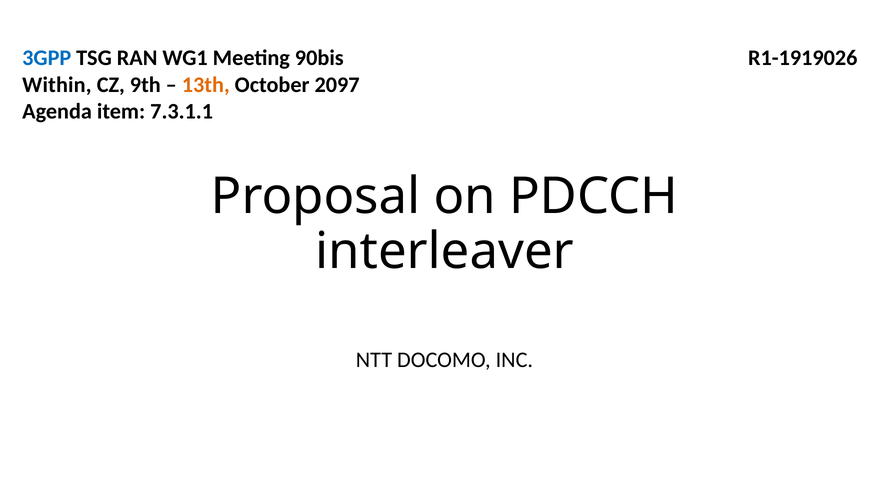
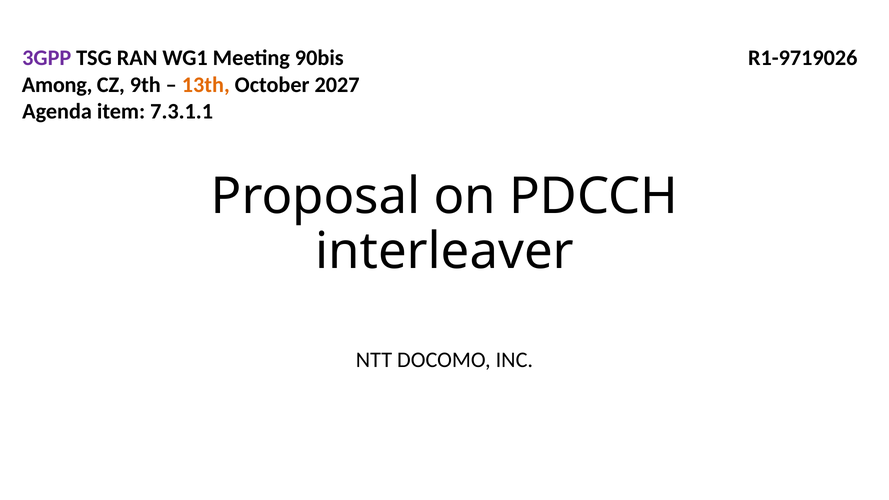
3GPP colour: blue -> purple
R1-1919026: R1-1919026 -> R1-9719026
Within: Within -> Among
2097: 2097 -> 2027
